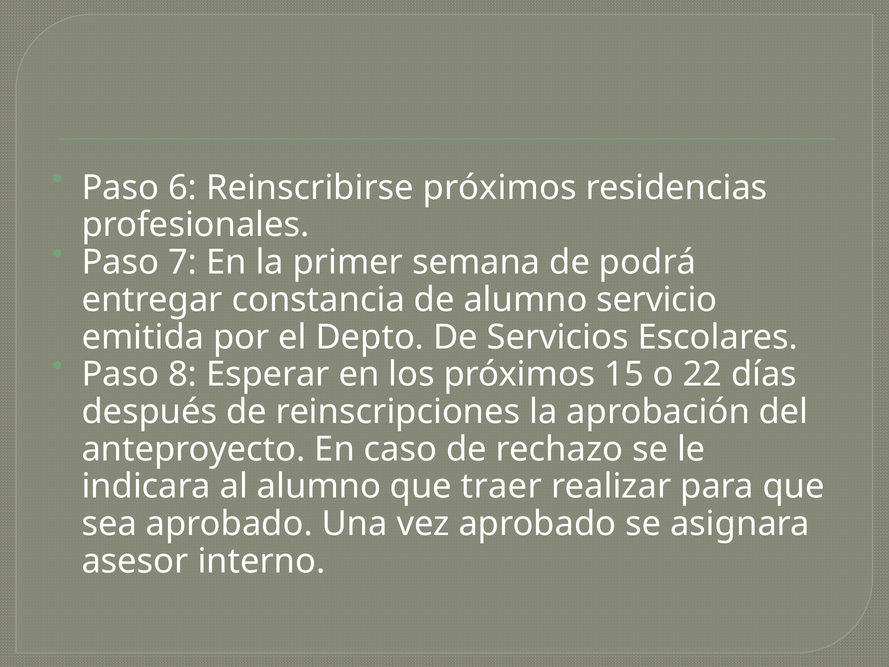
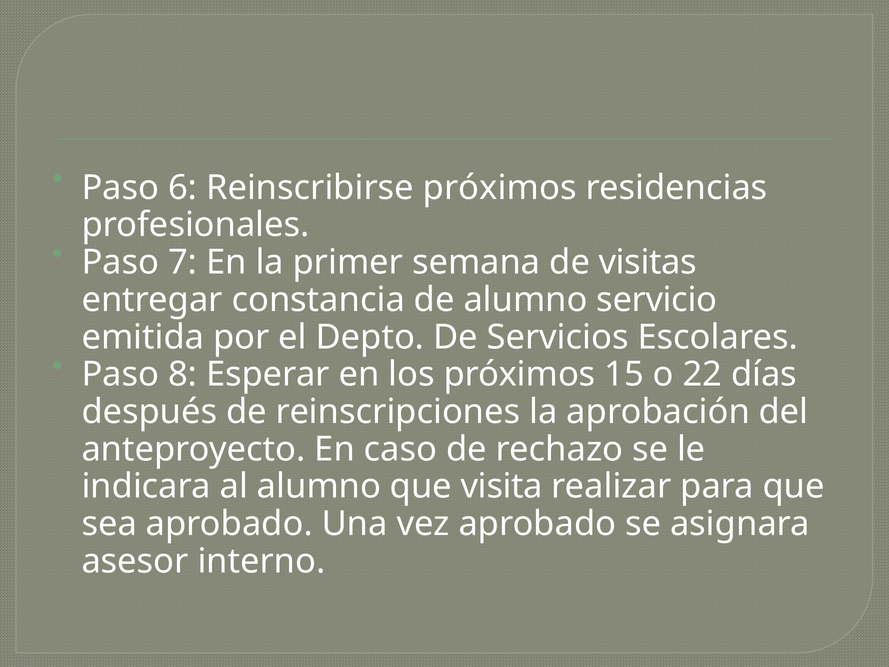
podrá: podrá -> visitas
traer: traer -> visita
